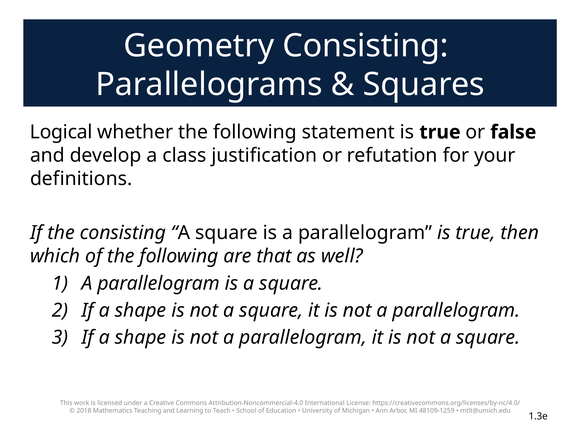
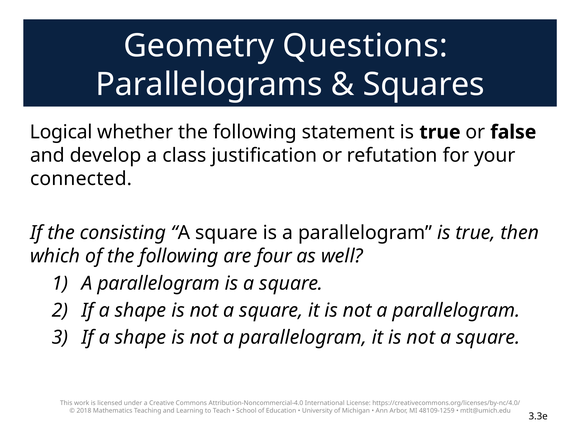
Geometry Consisting: Consisting -> Questions
definitions: definitions -> connected
that: that -> four
1.3e: 1.3e -> 3.3e
